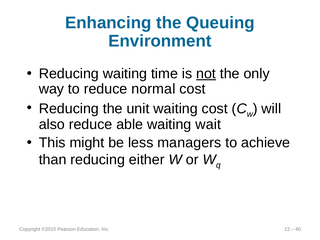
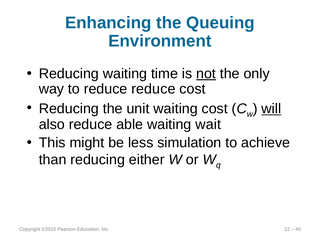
reduce normal: normal -> reduce
will underline: none -> present
managers: managers -> simulation
